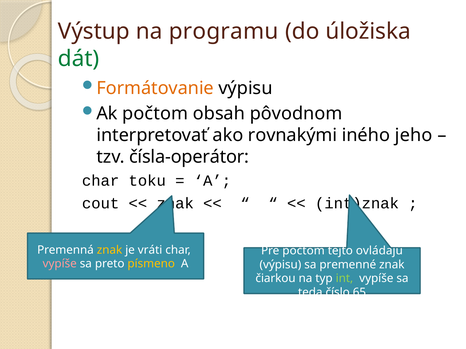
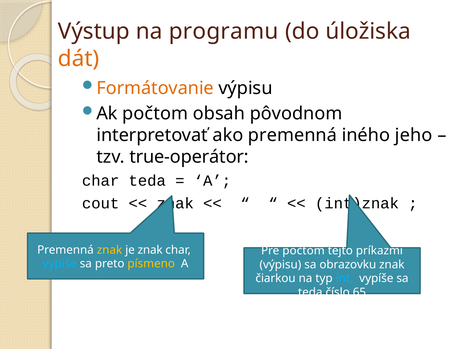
dát colour: green -> orange
ako rovnakými: rovnakými -> premenná
čísla-operátor: čísla-operátor -> true-operátor
char toku: toku -> teda
je vráti: vráti -> znak
ovládajú: ovládajú -> príkazmi
vypíše at (60, 264) colour: pink -> light blue
premenné: premenné -> obrazovku
int colour: light green -> light blue
